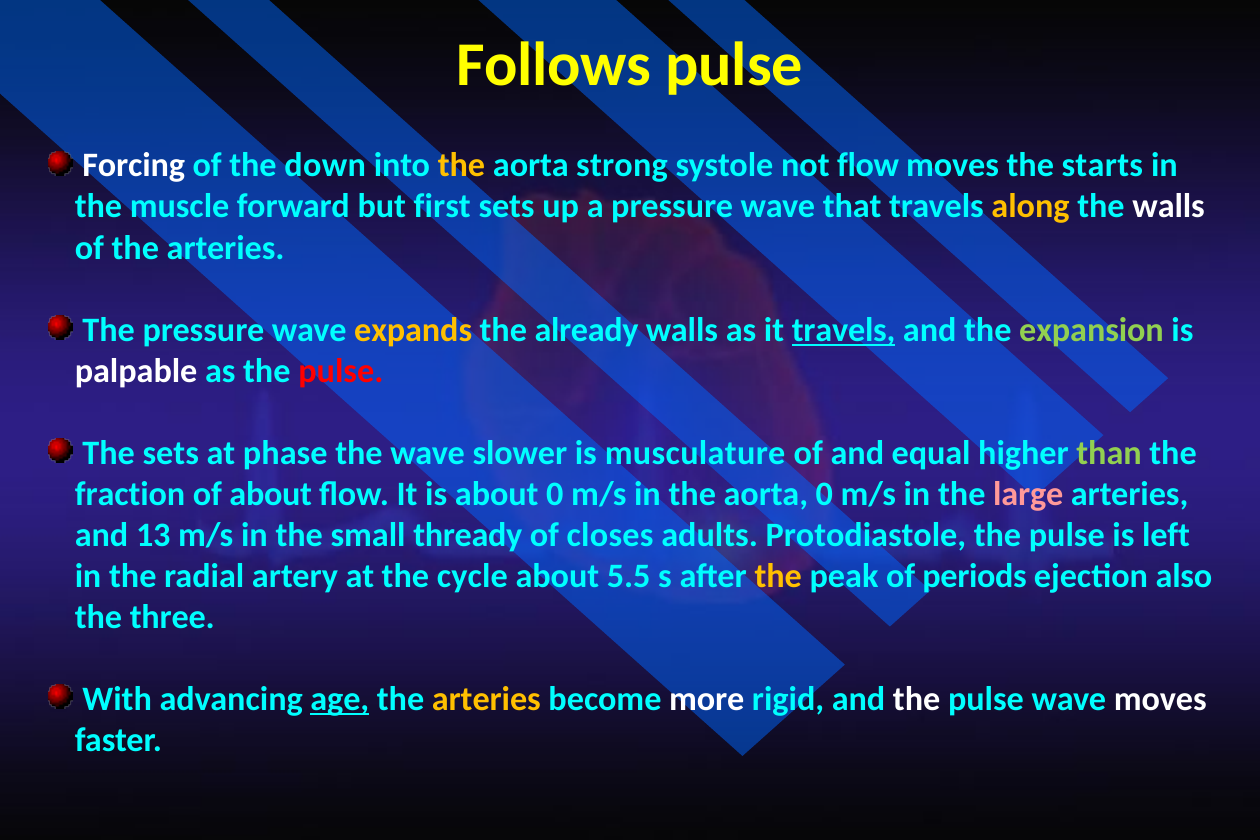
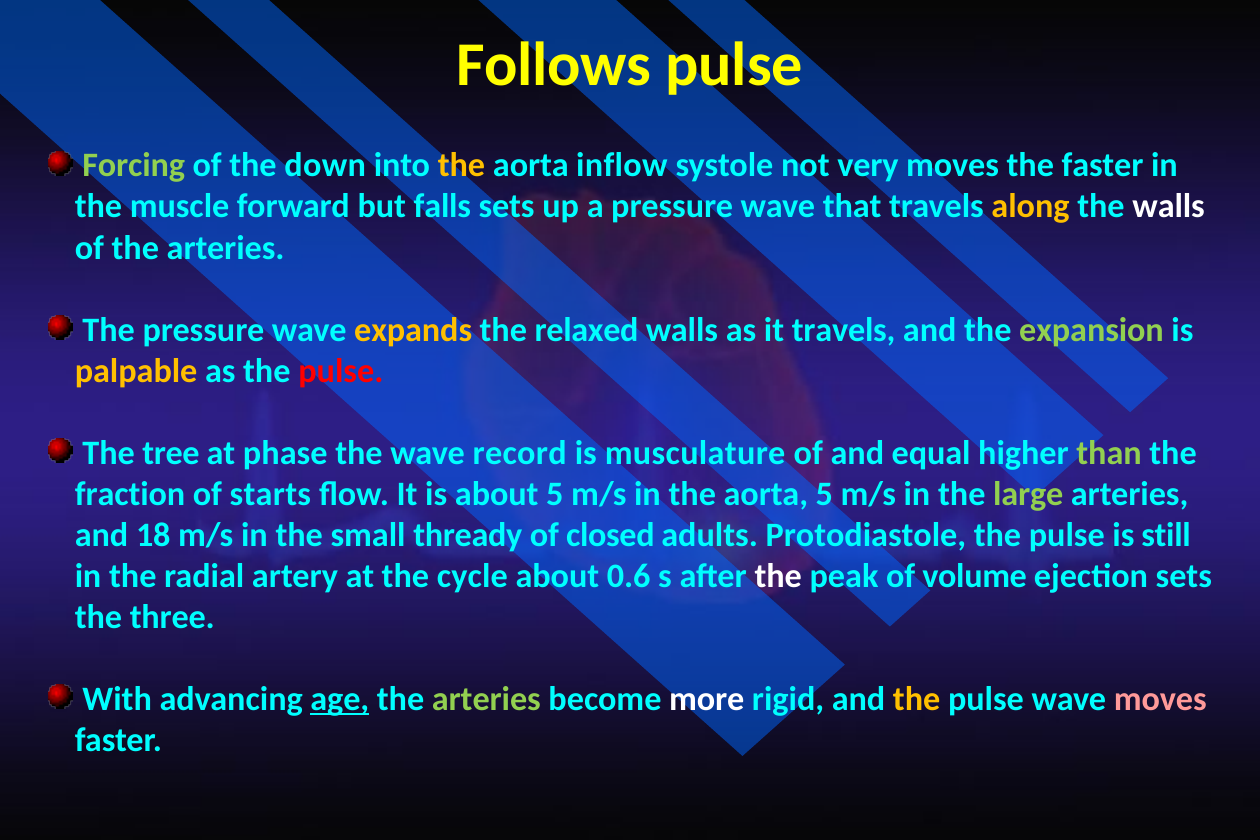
Forcing colour: white -> light green
strong: strong -> inflow
not flow: flow -> very
the starts: starts -> faster
first: first -> falls
already: already -> relaxed
travels at (844, 330) underline: present -> none
palpable colour: white -> yellow
The sets: sets -> tree
slower: slower -> record
of about: about -> starts
about 0: 0 -> 5
aorta 0: 0 -> 5
large colour: pink -> light green
13: 13 -> 18
closes: closes -> closed
left: left -> still
5.5: 5.5 -> 0.6
the at (778, 576) colour: yellow -> white
periods: periods -> volume
ejection also: also -> sets
arteries at (486, 699) colour: yellow -> light green
the at (917, 699) colour: white -> yellow
moves at (1160, 699) colour: white -> pink
